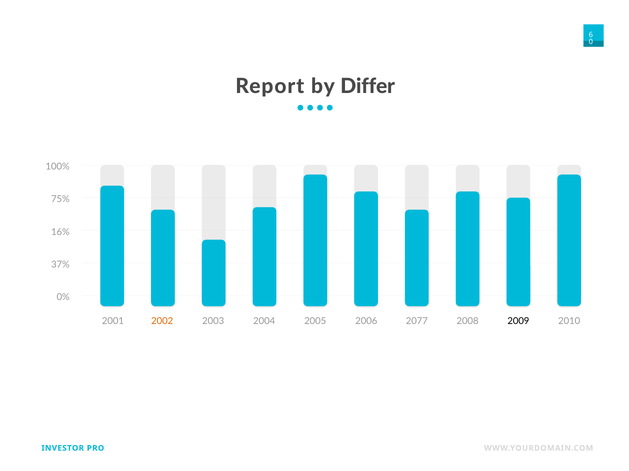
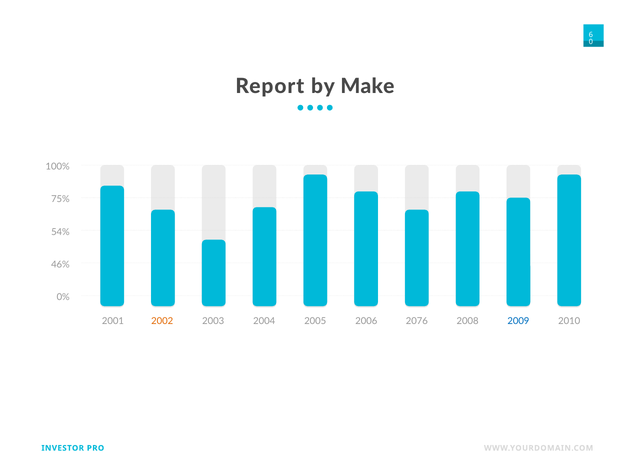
Differ: Differ -> Make
16%: 16% -> 54%
37%: 37% -> 46%
2077: 2077 -> 2076
2009 colour: black -> blue
